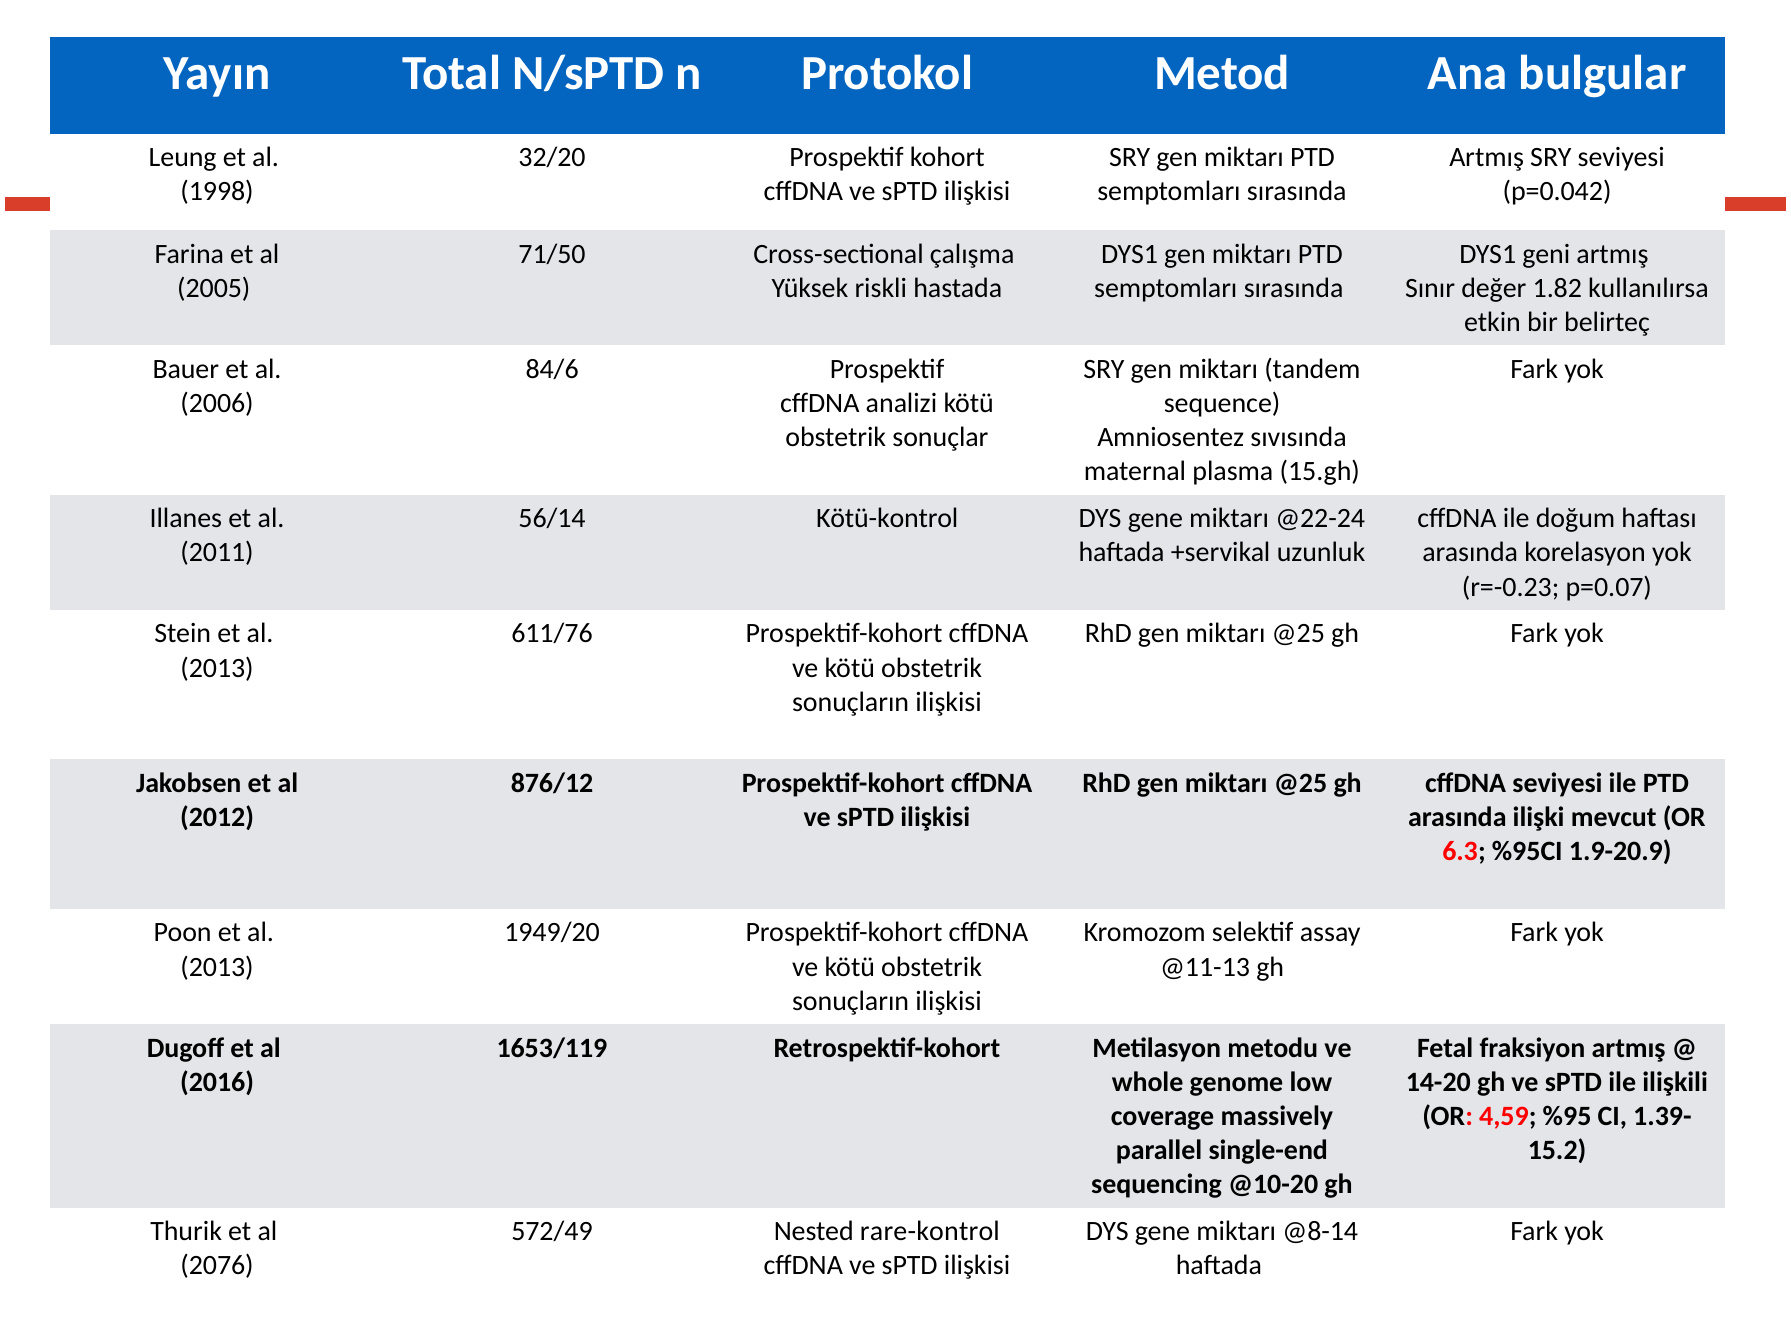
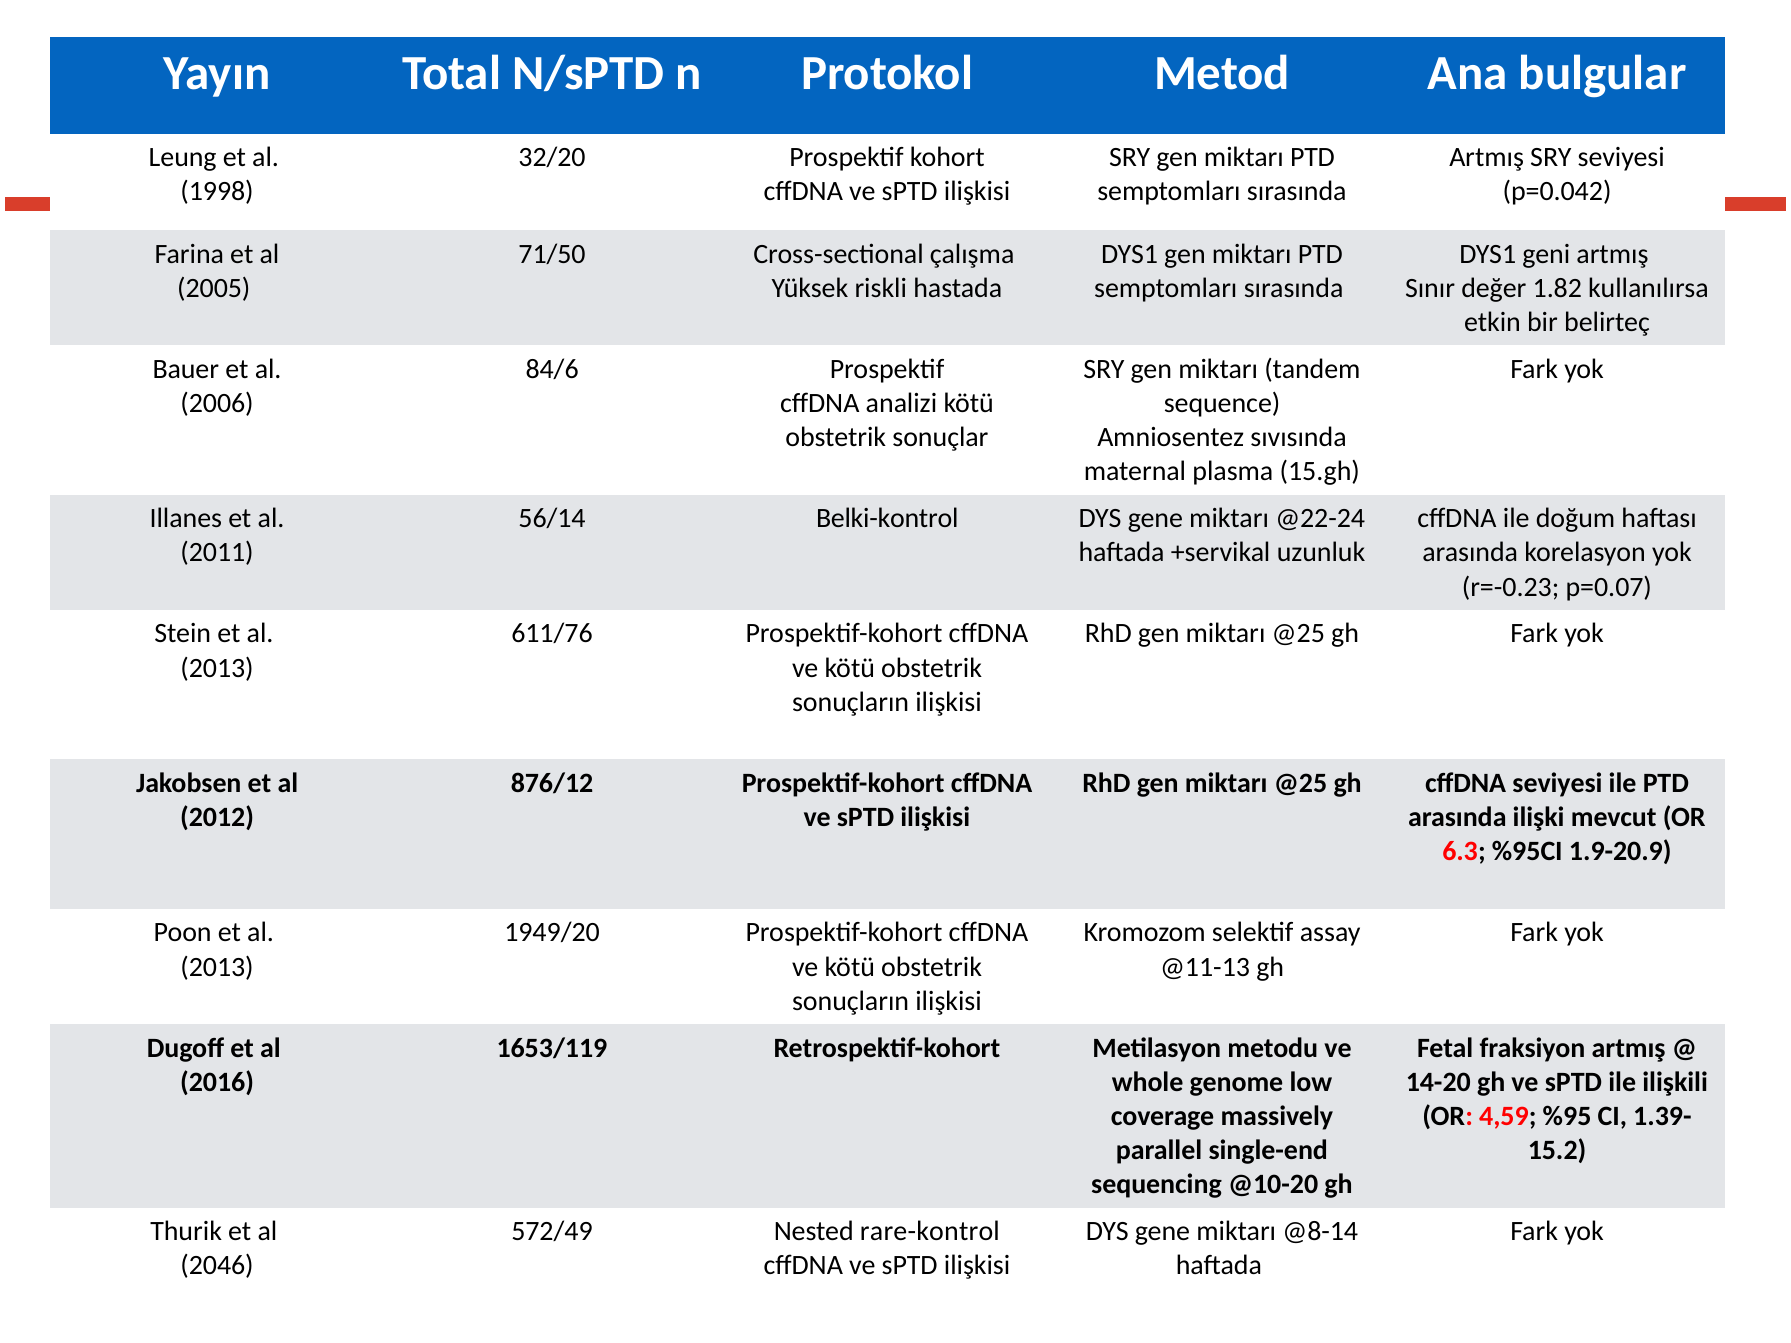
Kötü-kontrol: Kötü-kontrol -> Belki-kontrol
2076: 2076 -> 2046
